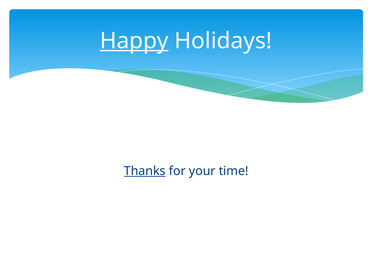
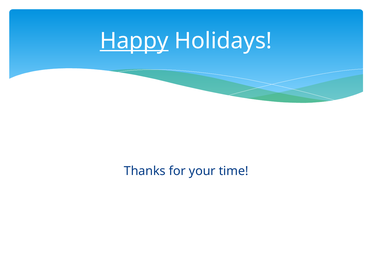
Thanks underline: present -> none
